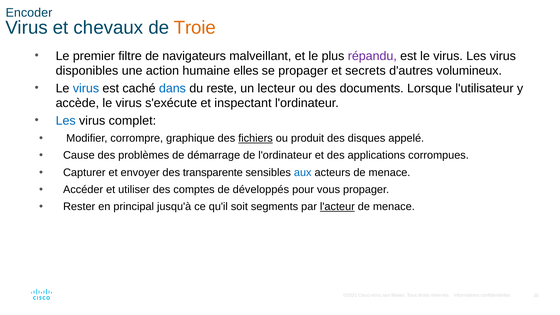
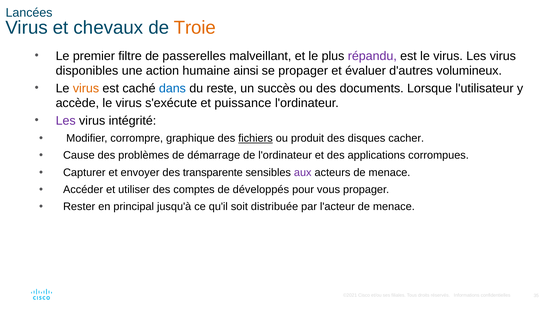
Encoder: Encoder -> Lancées
navigateurs: navigateurs -> passerelles
elles: elles -> ainsi
secrets: secrets -> évaluer
virus at (86, 88) colour: blue -> orange
lecteur: lecteur -> succès
inspectant: inspectant -> puissance
Les at (66, 121) colour: blue -> purple
complet: complet -> intégrité
appelé: appelé -> cacher
aux colour: blue -> purple
segments: segments -> distribuée
l'acteur underline: present -> none
